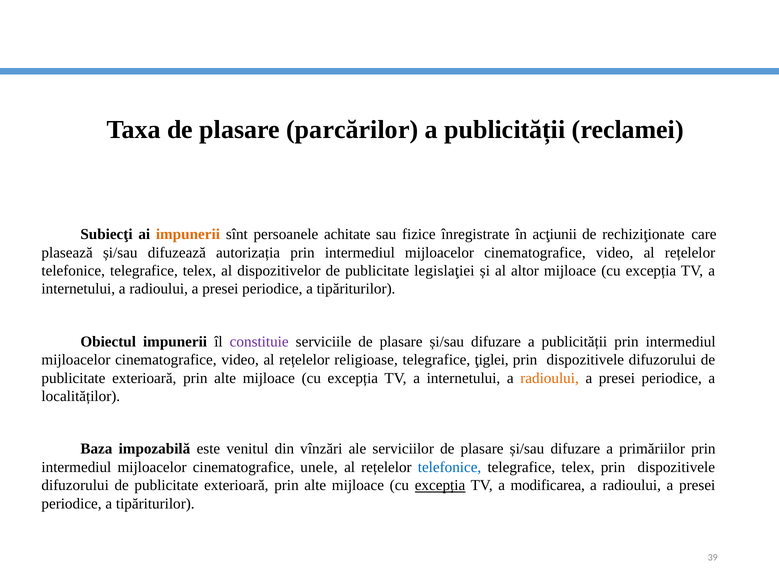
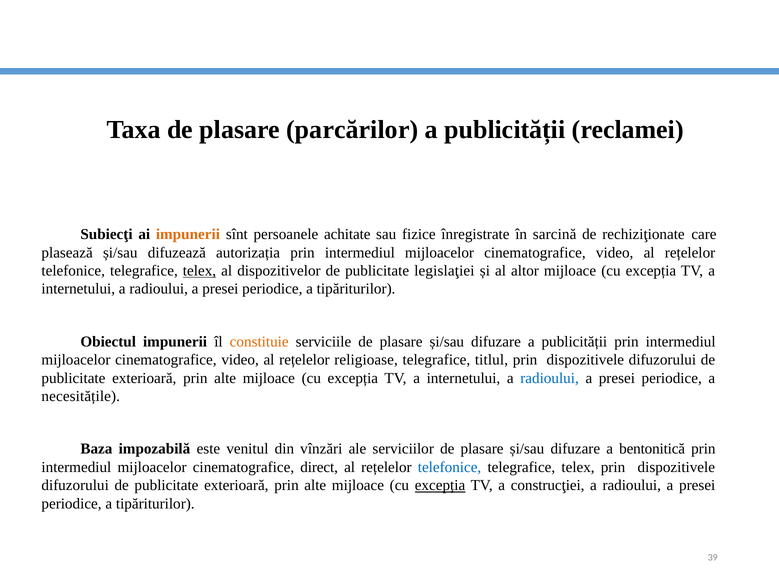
acţiunii: acţiunii -> sarcină
telex at (200, 271) underline: none -> present
constituie colour: purple -> orange
ţiglei: ţiglei -> titlul
radioului at (550, 378) colour: orange -> blue
localităților: localităților -> necesitățile
primăriilor: primăriilor -> bentonitică
unele: unele -> direct
modificarea: modificarea -> construcţiei
